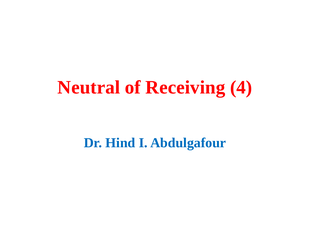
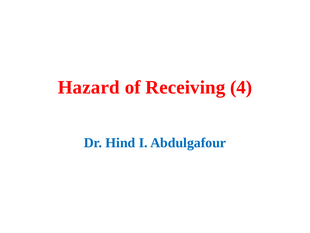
Neutral: Neutral -> Hazard
